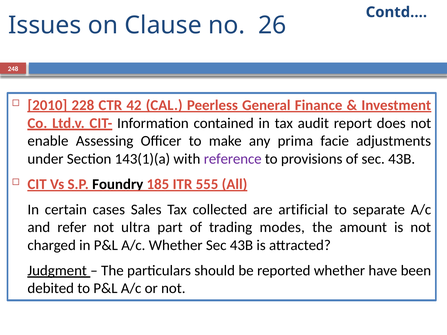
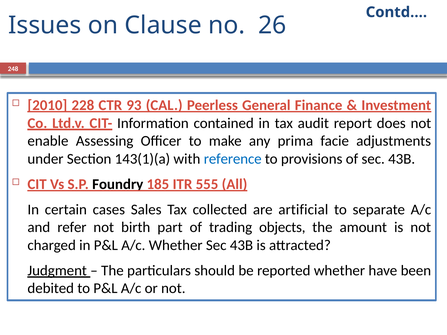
42: 42 -> 93
reference colour: purple -> blue
ultra: ultra -> birth
modes: modes -> objects
